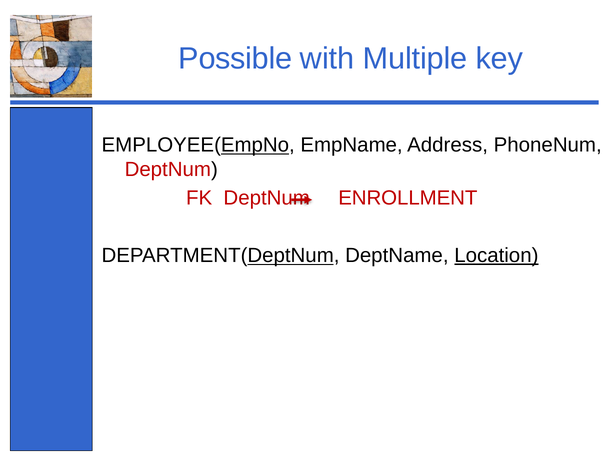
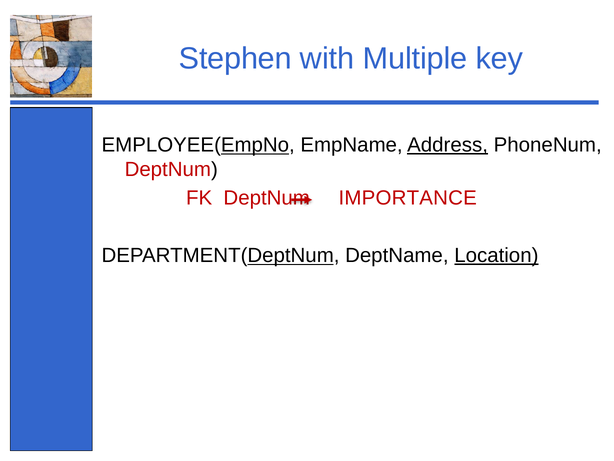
Possible: Possible -> Stephen
Address underline: none -> present
ENROLLMENT: ENROLLMENT -> IMPORTANCE
